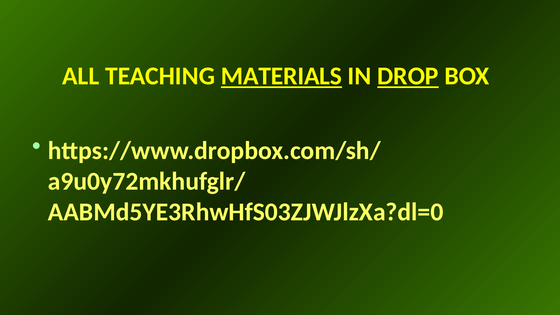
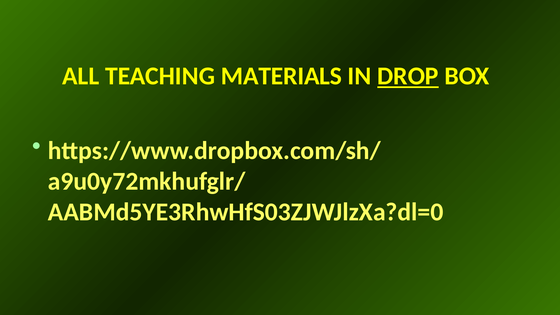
MATERIALS underline: present -> none
